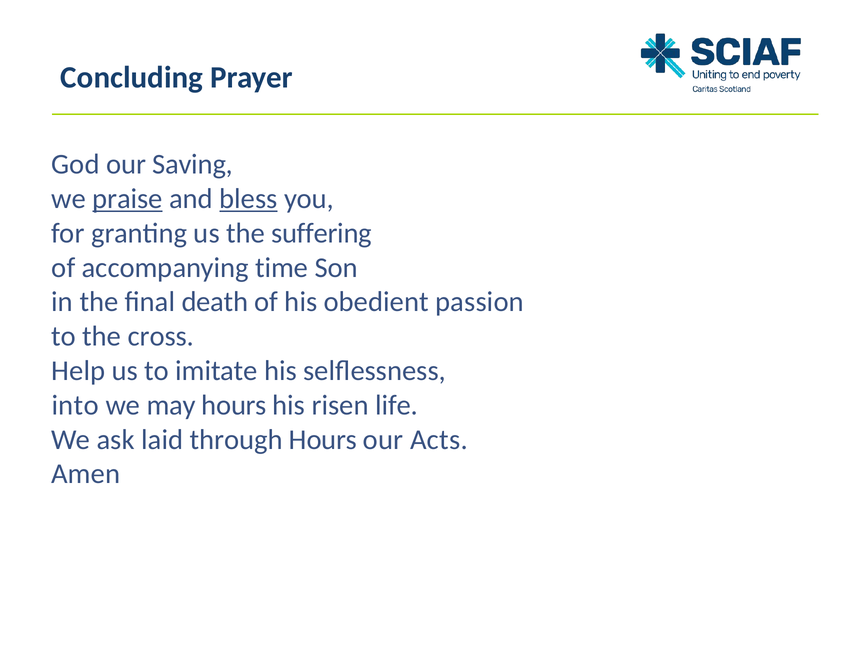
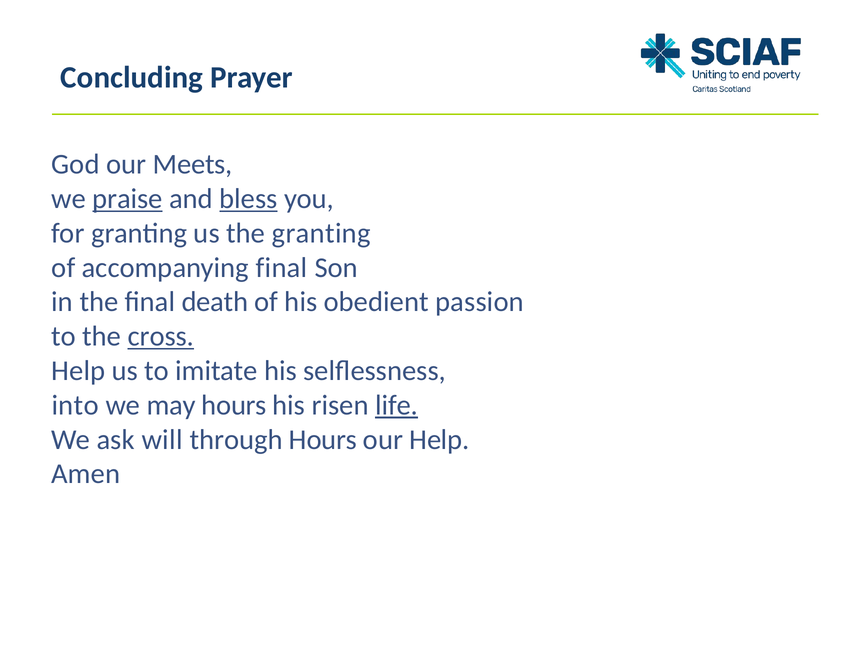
Saving: Saving -> Meets
the suffering: suffering -> granting
accompanying time: time -> final
cross underline: none -> present
life underline: none -> present
laid: laid -> will
our Acts: Acts -> Help
